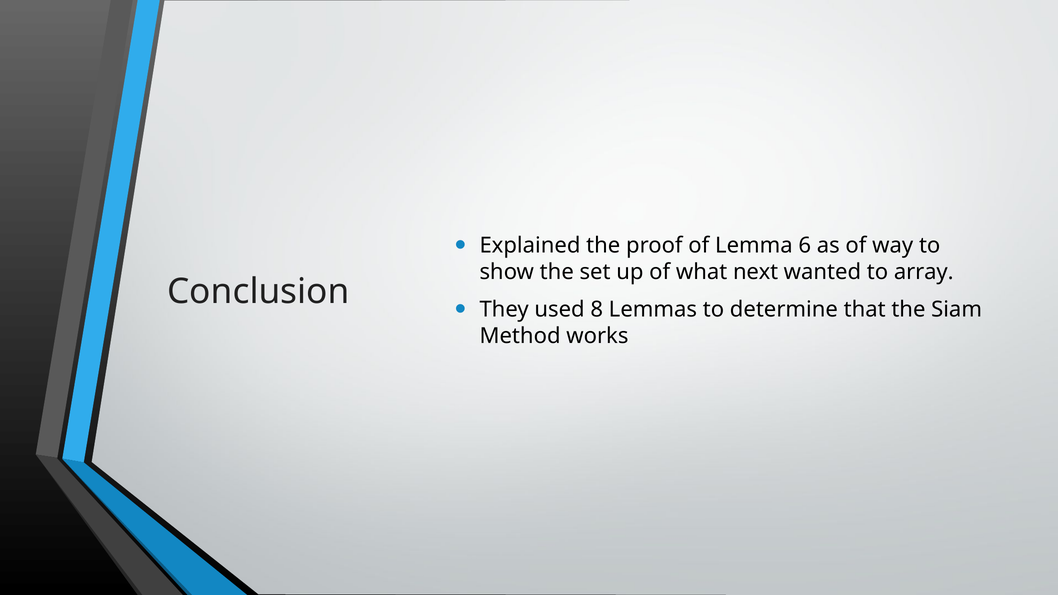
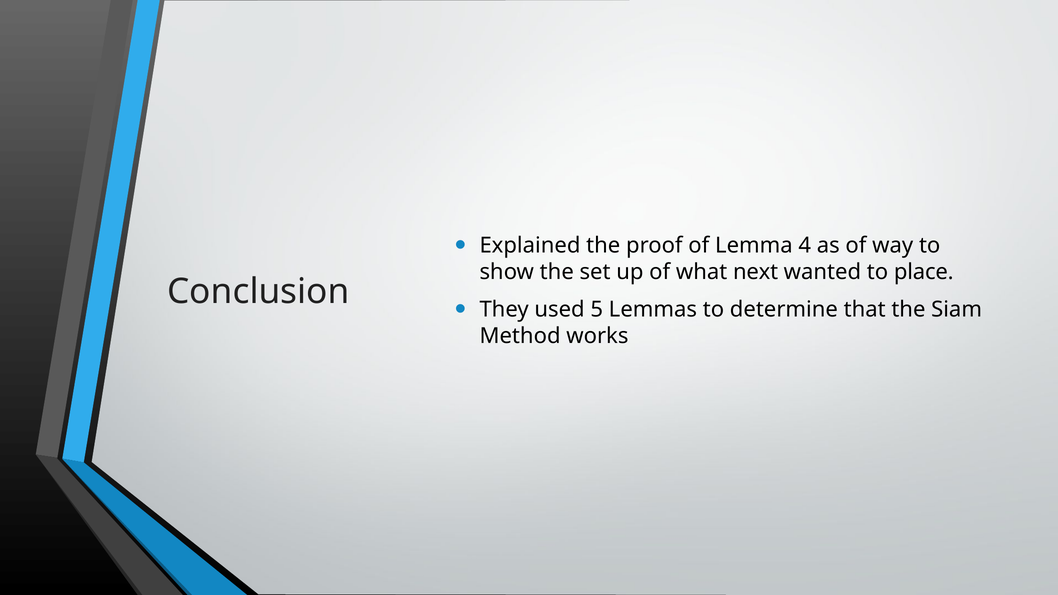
6: 6 -> 4
array: array -> place
8: 8 -> 5
